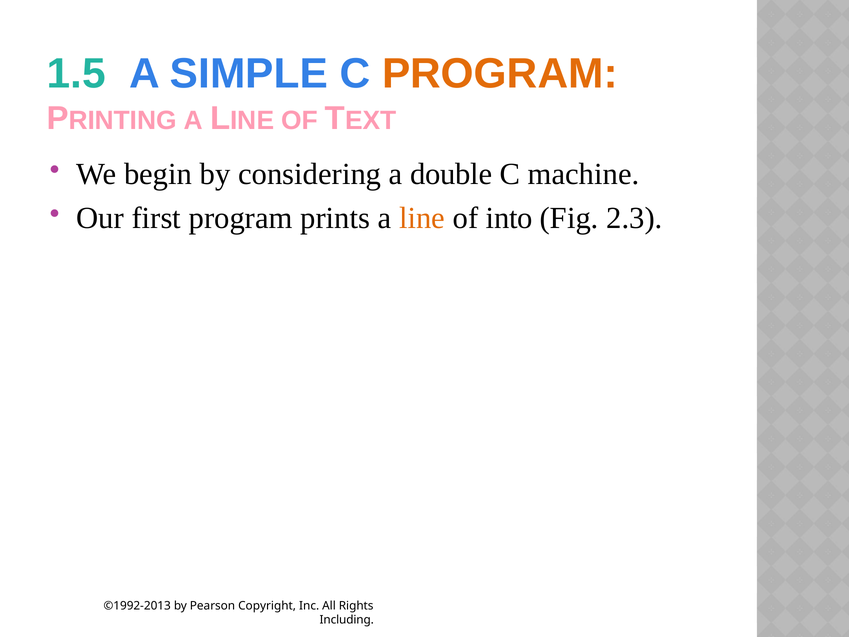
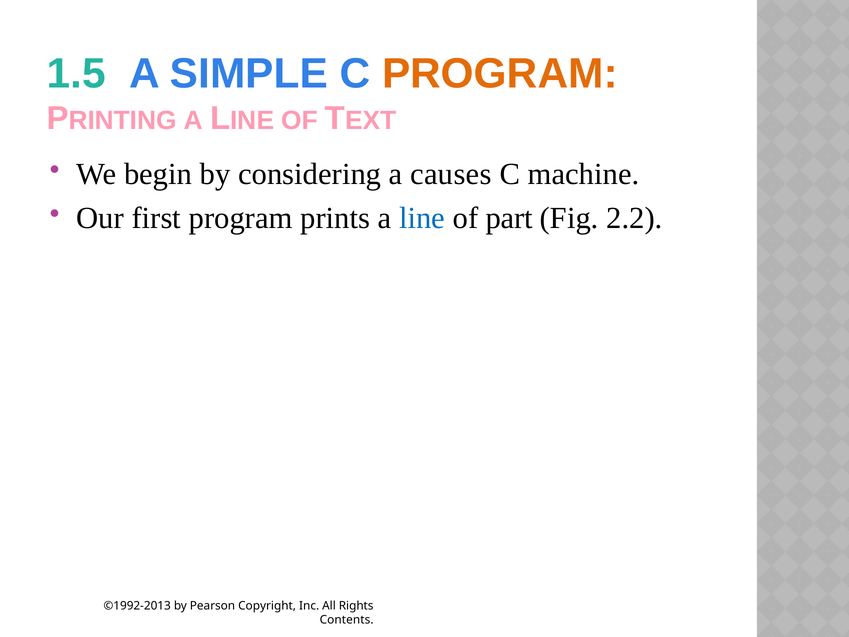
double: double -> causes
line colour: orange -> blue
into: into -> part
2.3: 2.3 -> 2.2
Including: Including -> Contents
